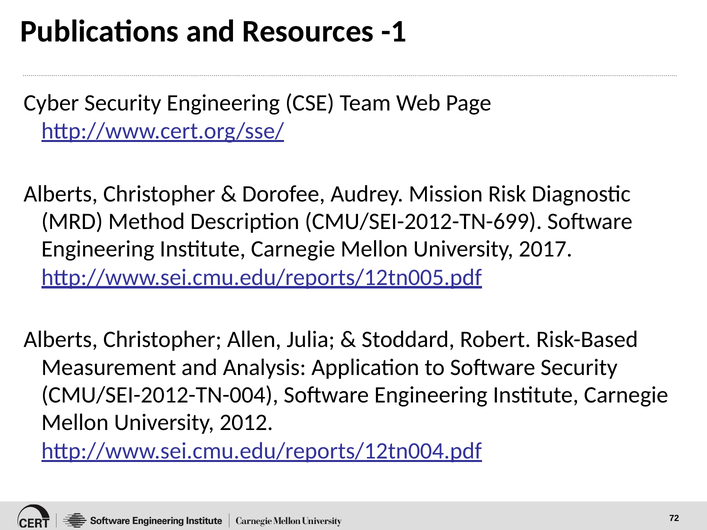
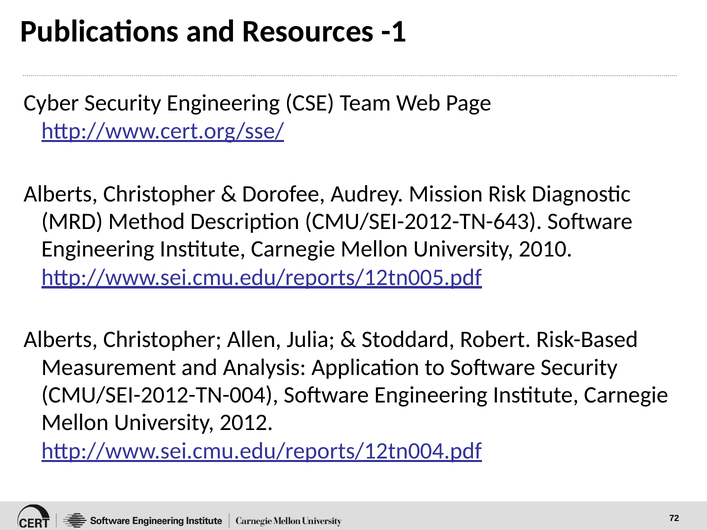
CMU/SEI-2012-TN-699: CMU/SEI-2012-TN-699 -> CMU/SEI-2012-TN-643
2017: 2017 -> 2010
